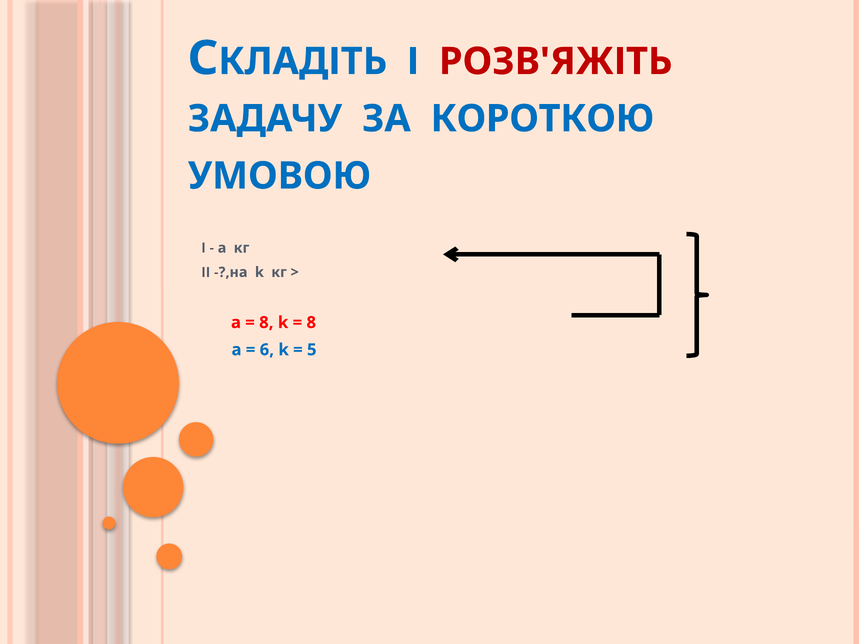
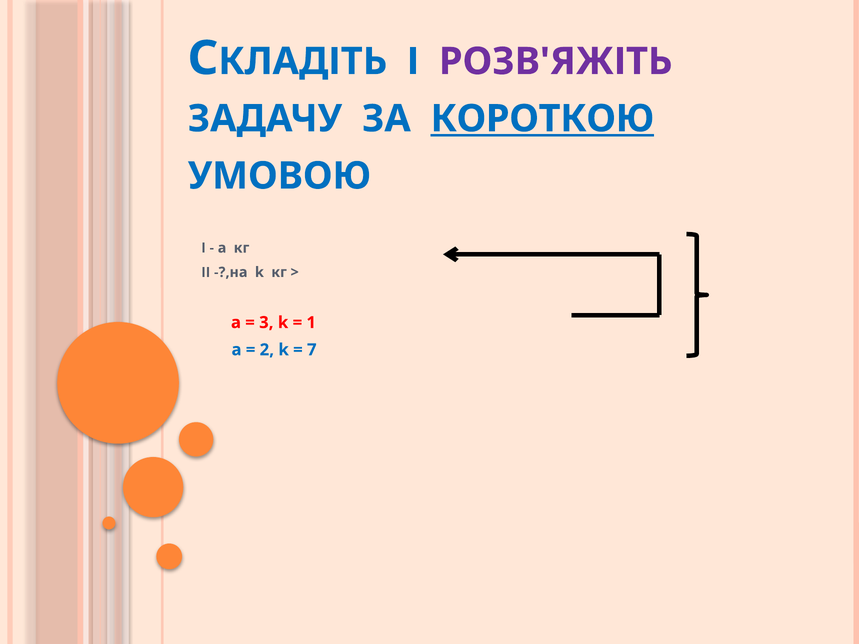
РОЗВ'ЯЖІТЬ colour: red -> purple
КОРОТКОЮ underline: none -> present
8 at (266, 323): 8 -> 3
8 at (311, 323): 8 -> 1
6: 6 -> 2
5: 5 -> 7
